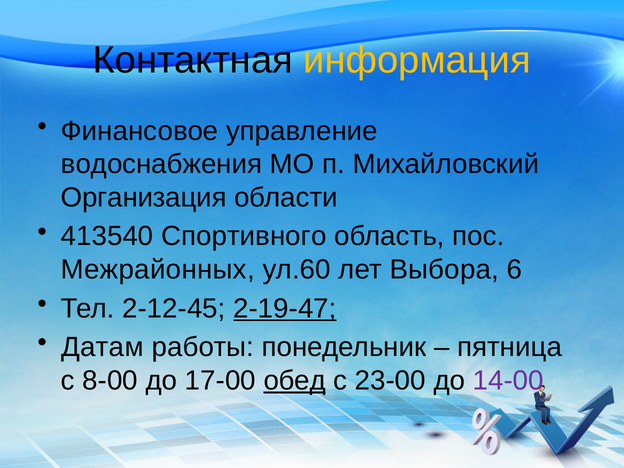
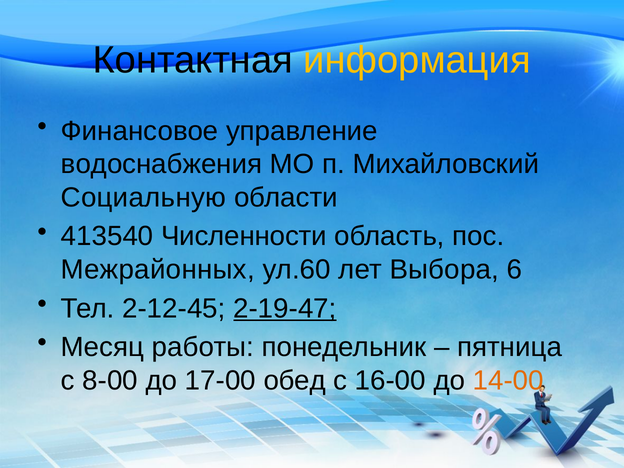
Организация: Организация -> Социальную
Спортивного: Спортивного -> Численности
Датам: Датам -> Месяц
обед underline: present -> none
23-00: 23-00 -> 16-00
14-00 colour: purple -> orange
